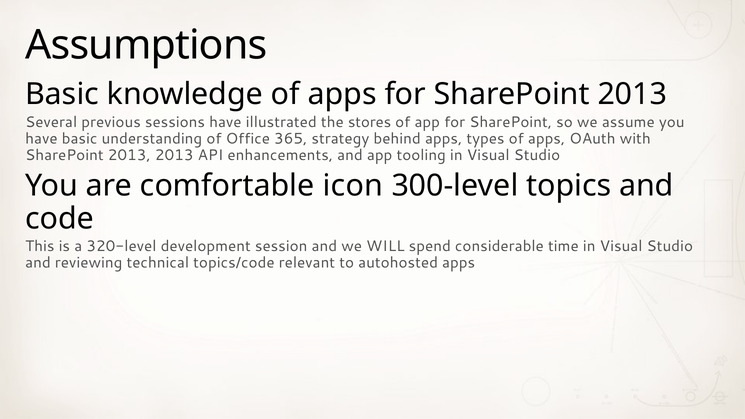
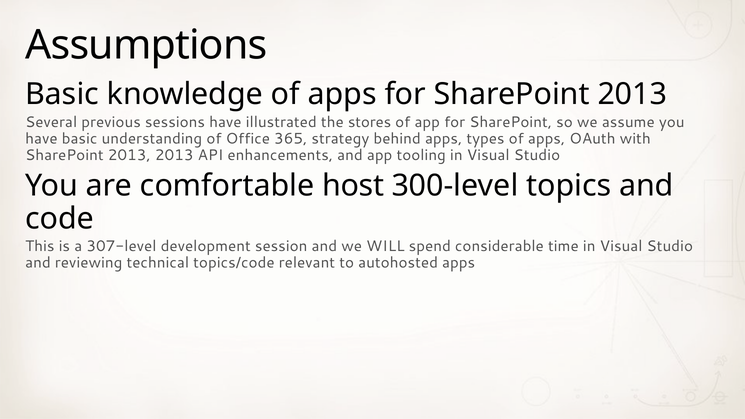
icon: icon -> host
320-level: 320-level -> 307-level
